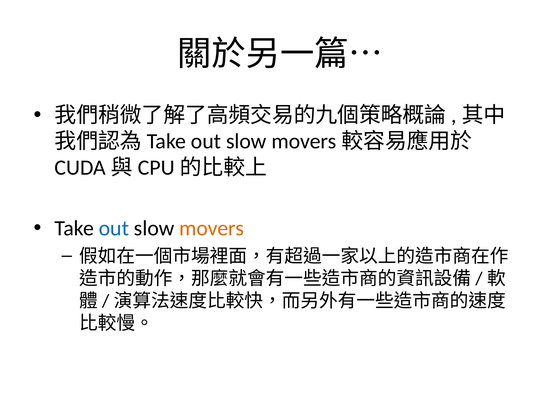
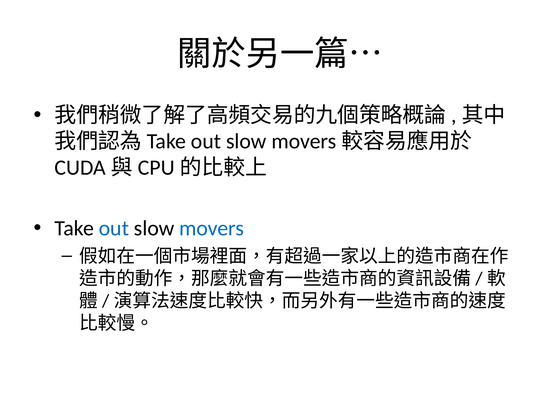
movers colour: orange -> blue
